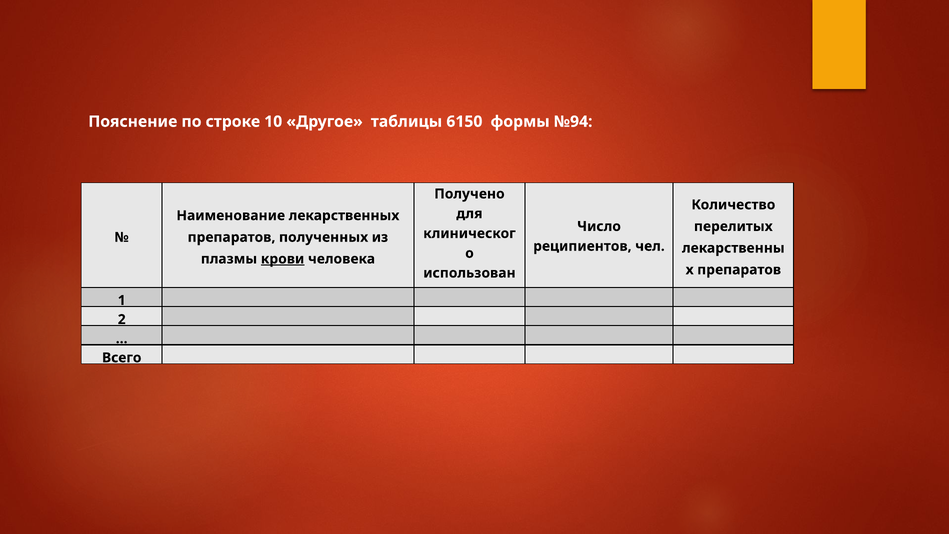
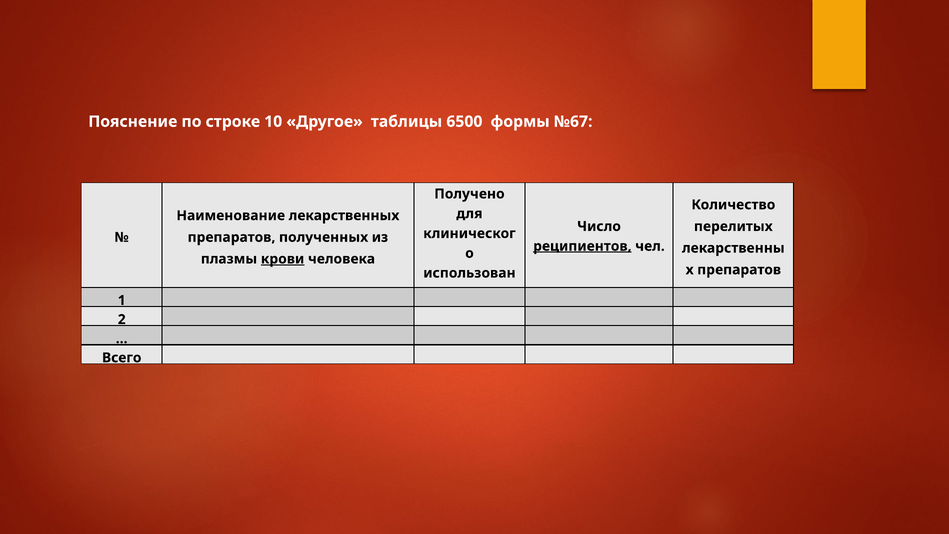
6150: 6150 -> 6500
№94: №94 -> №67
реципиентов underline: none -> present
